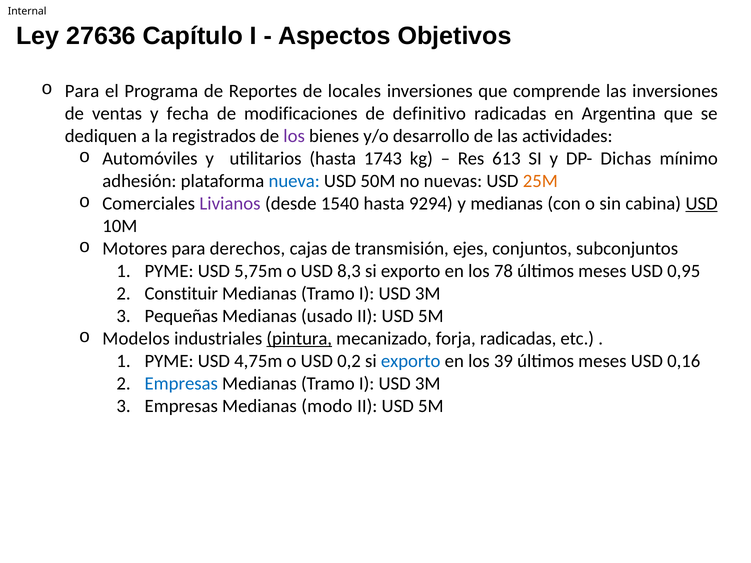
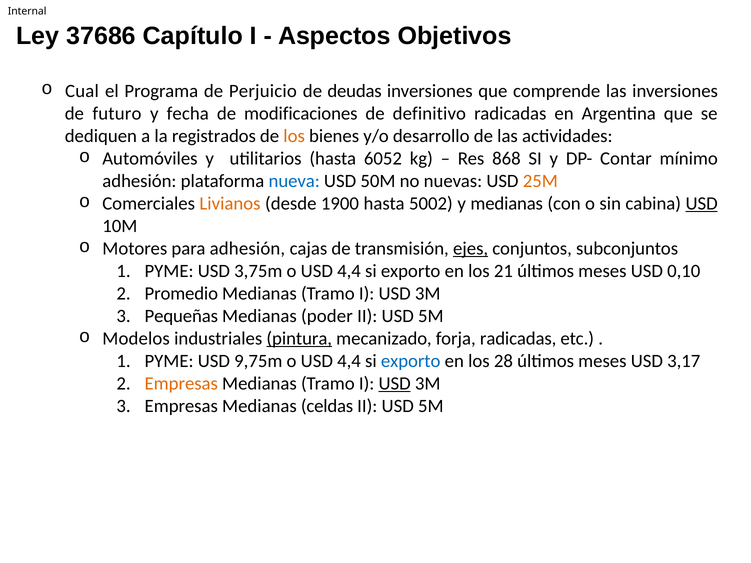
27636: 27636 -> 37686
o Para: Para -> Cual
Reportes: Reportes -> Perjuicio
locales: locales -> deudas
ventas: ventas -> futuro
los at (294, 136) colour: purple -> orange
1743: 1743 -> 6052
613: 613 -> 868
Dichas: Dichas -> Contar
Livianos colour: purple -> orange
1540: 1540 -> 1900
9294: 9294 -> 5002
para derechos: derechos -> adhesión
ejes underline: none -> present
5,75m: 5,75m -> 3,75m
8,3 at (349, 271): 8,3 -> 4,4
78: 78 -> 21
0,95: 0,95 -> 0,10
Constituir: Constituir -> Promedio
usado: usado -> poder
4,75m: 4,75m -> 9,75m
0,2 at (349, 361): 0,2 -> 4,4
39: 39 -> 28
0,16: 0,16 -> 3,17
Empresas at (181, 384) colour: blue -> orange
USD at (395, 384) underline: none -> present
modo: modo -> celdas
